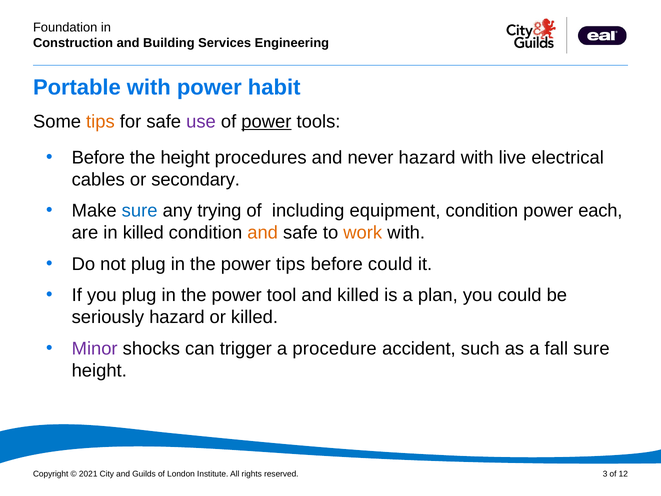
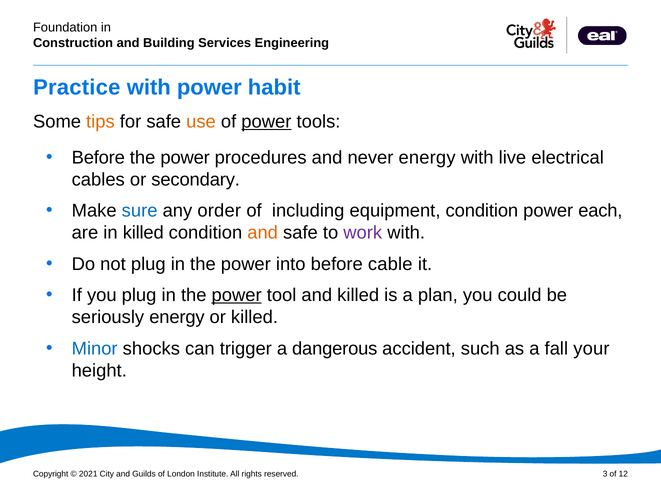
Portable: Portable -> Practice
use colour: purple -> orange
height at (185, 157): height -> power
never hazard: hazard -> energy
trying: trying -> order
work colour: orange -> purple
power tips: tips -> into
before could: could -> cable
power at (237, 295) underline: none -> present
seriously hazard: hazard -> energy
Minor colour: purple -> blue
procedure: procedure -> dangerous
fall sure: sure -> your
